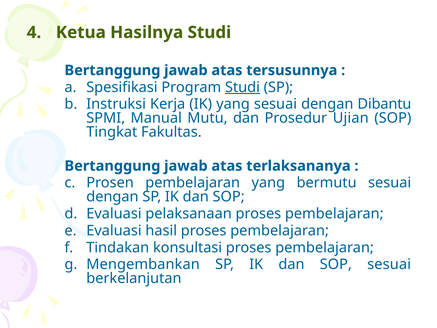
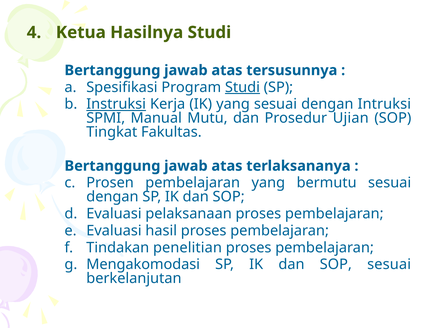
Instruksi underline: none -> present
Dibantu: Dibantu -> Intruksi
konsultasi: konsultasi -> penelitian
Mengembankan: Mengembankan -> Mengakomodasi
